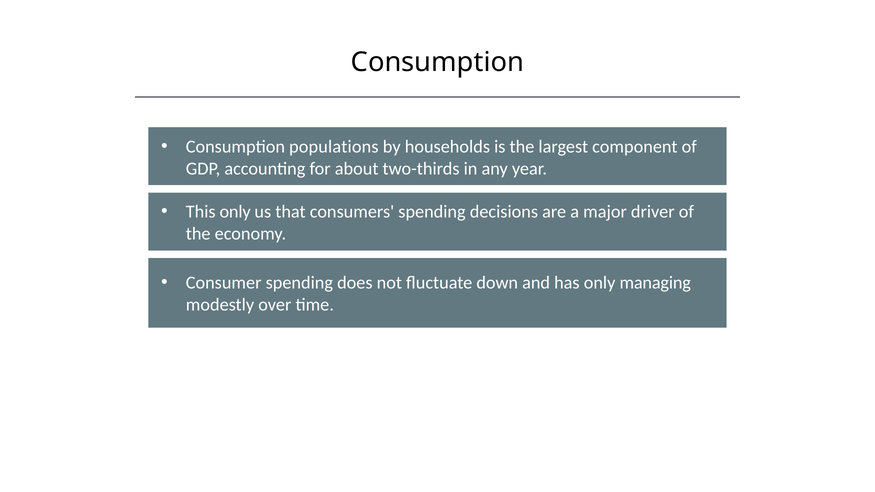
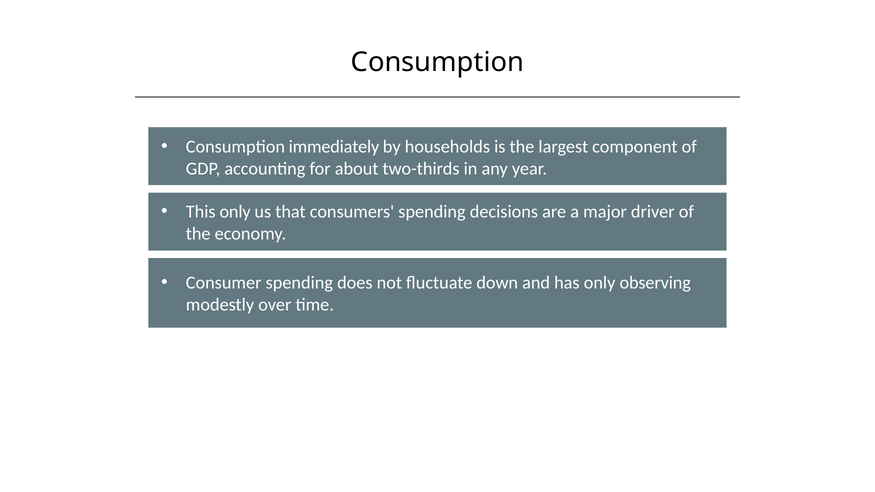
populations: populations -> immediately
managing: managing -> observing
